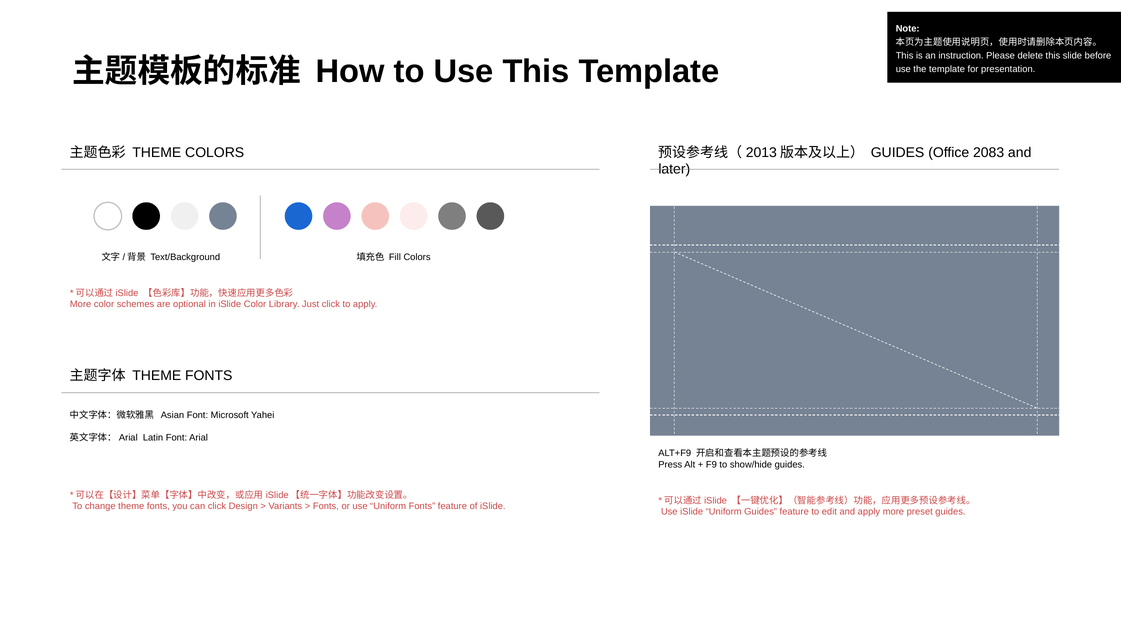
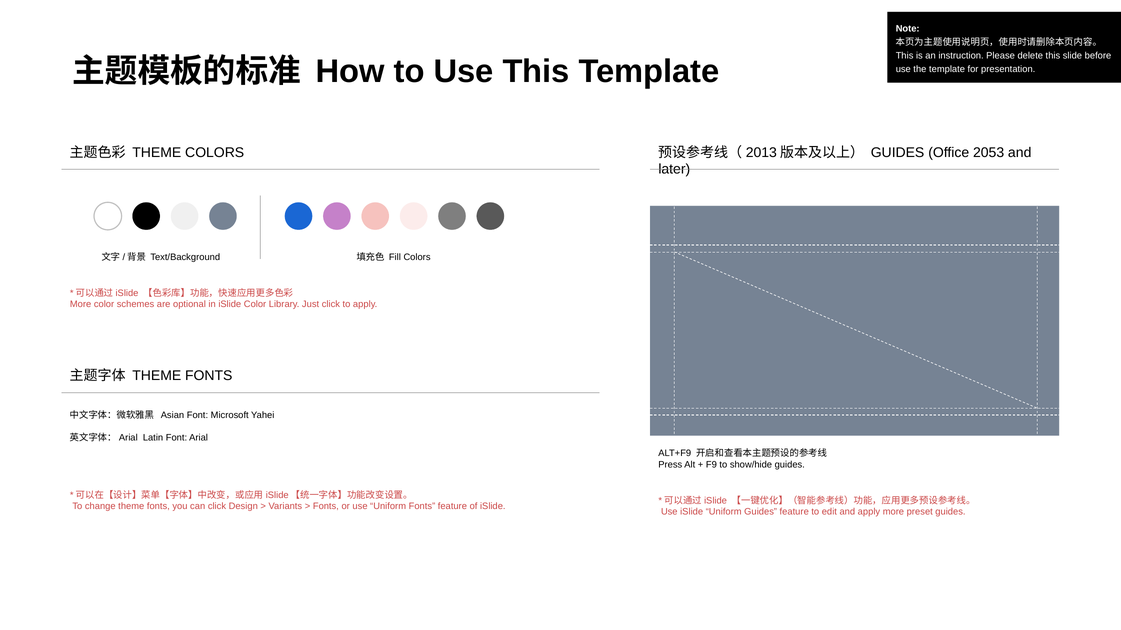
2083: 2083 -> 2053
